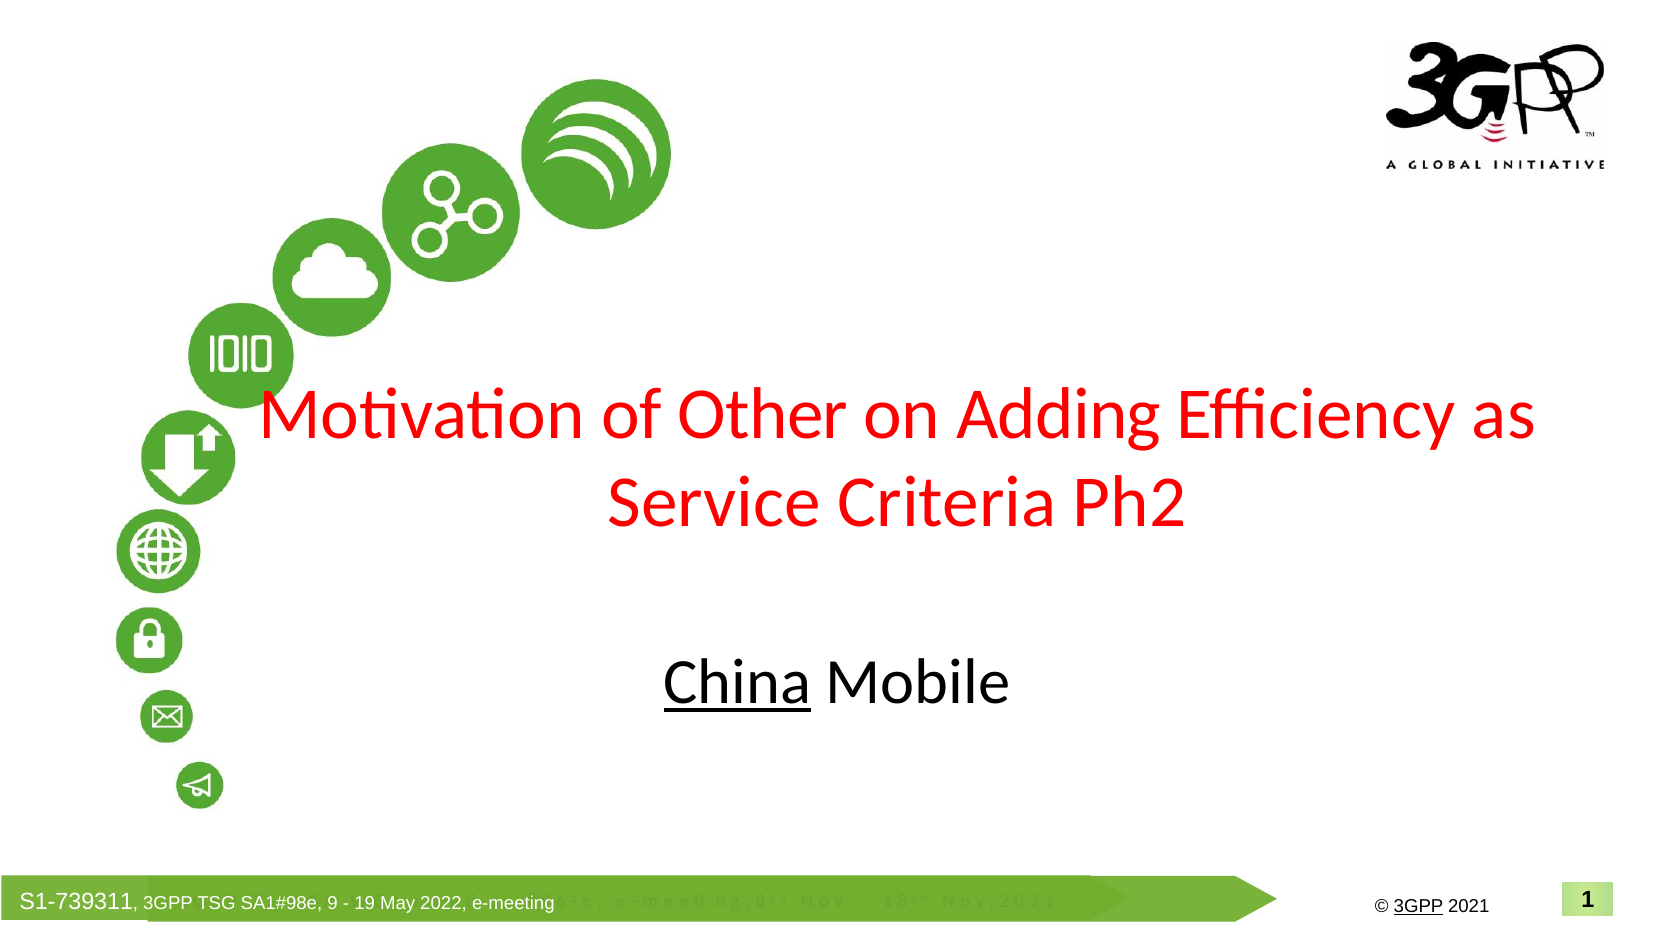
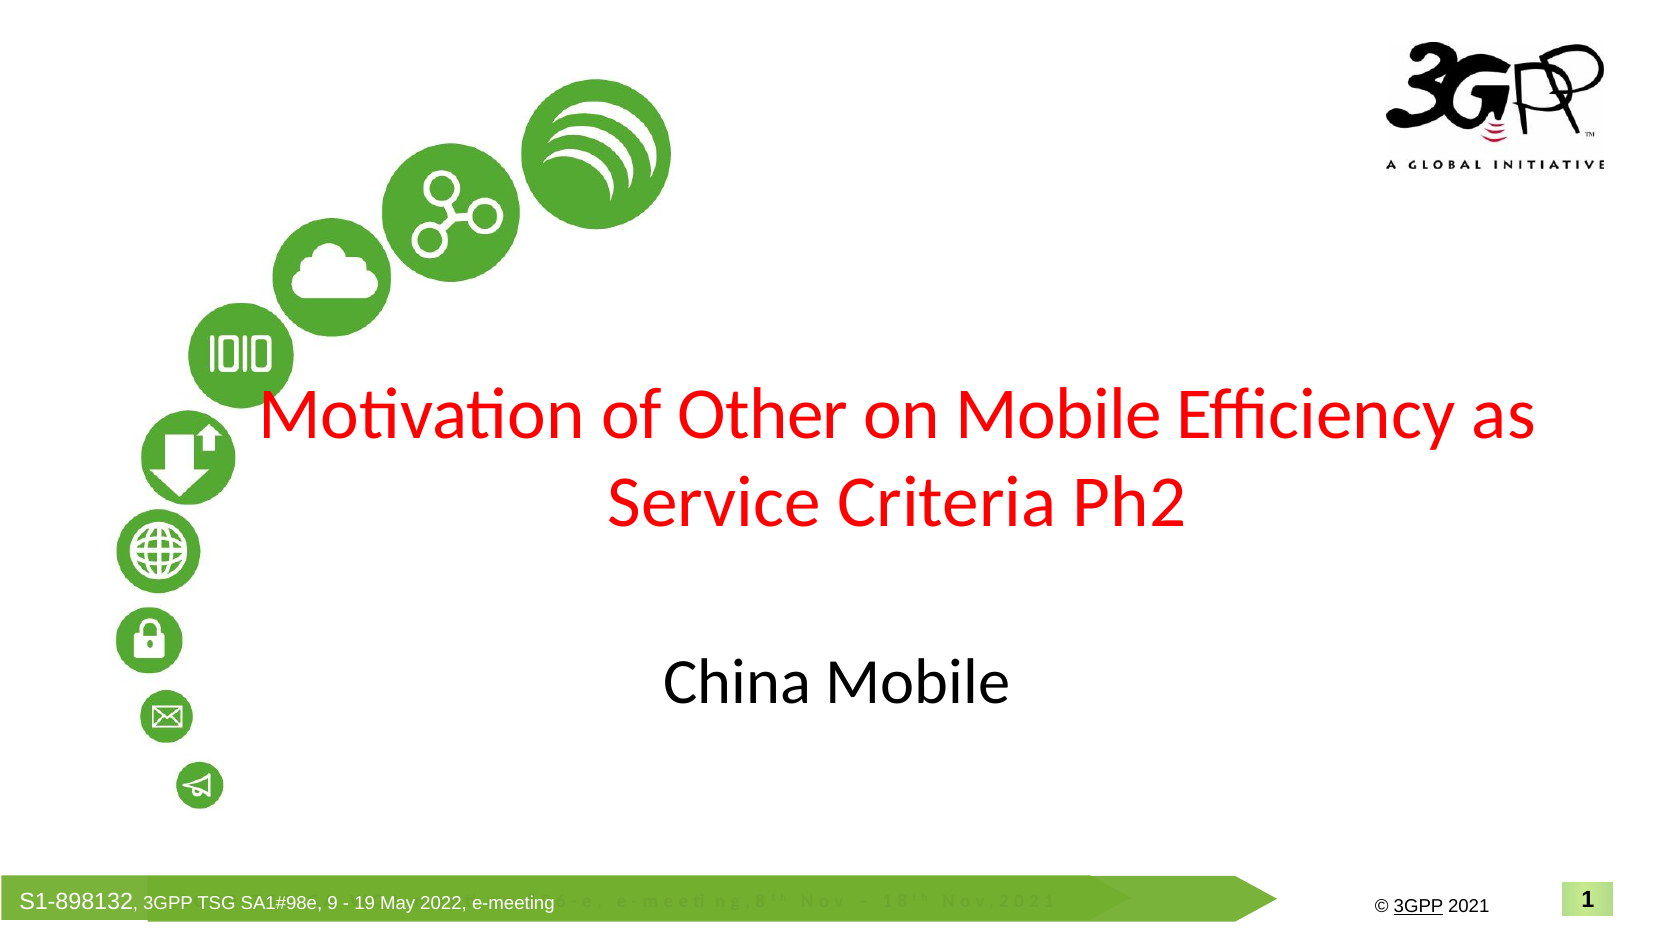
on Adding: Adding -> Mobile
China underline: present -> none
S1-739311: S1-739311 -> S1-898132
